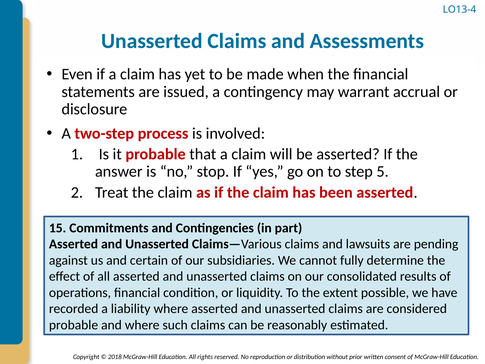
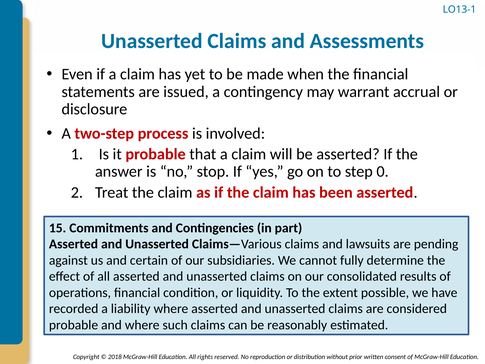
LO13-4: LO13-4 -> LO13-1
5: 5 -> 0
